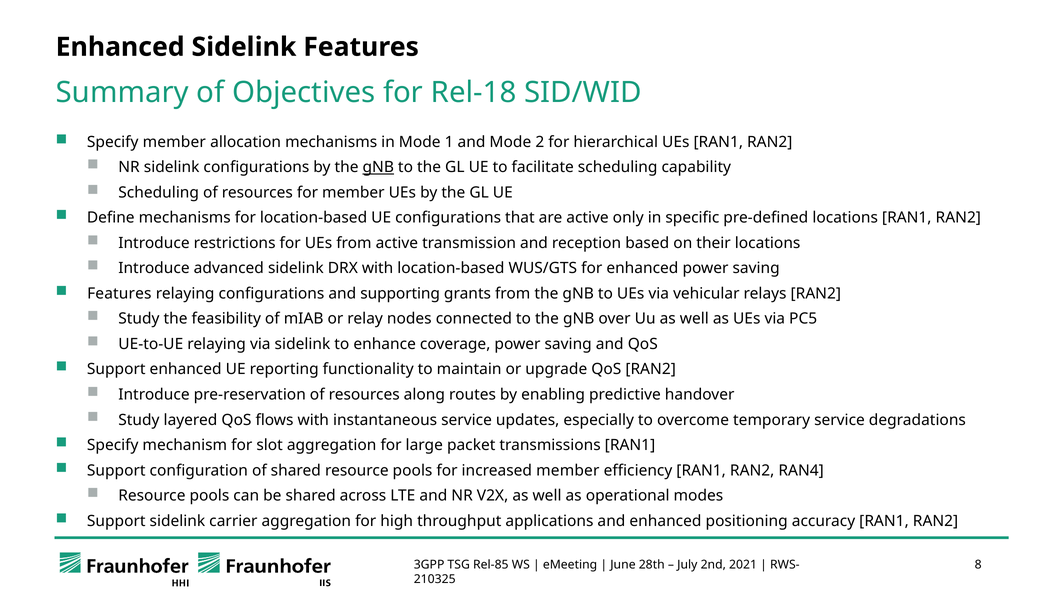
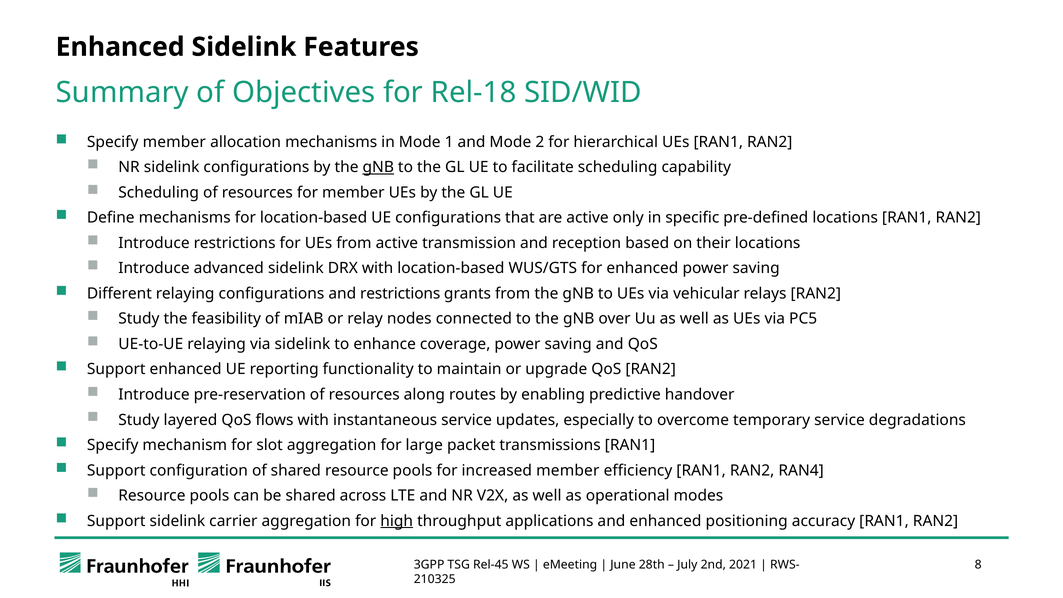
Features at (119, 294): Features -> Different
and supporting: supporting -> restrictions
high underline: none -> present
Rel-85: Rel-85 -> Rel-45
